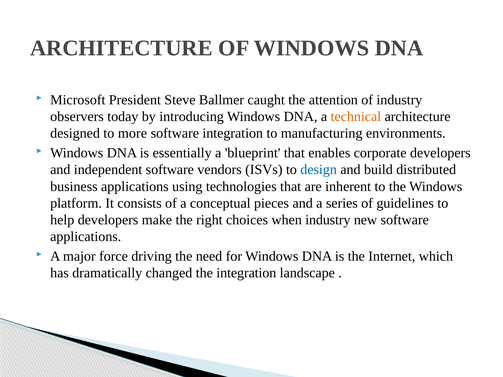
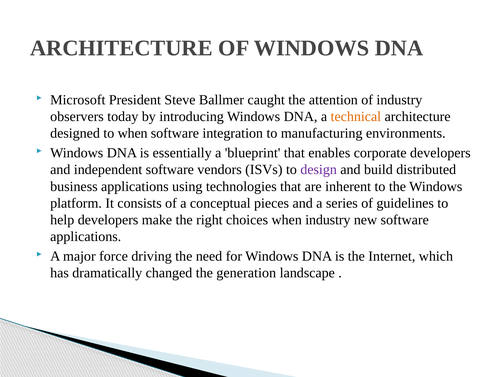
to more: more -> when
design colour: blue -> purple
the integration: integration -> generation
